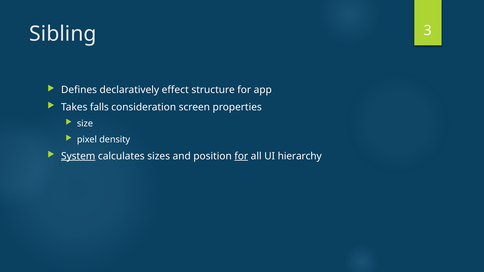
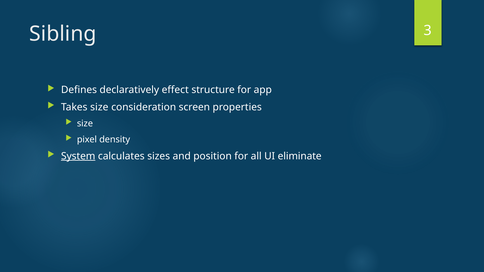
Takes falls: falls -> size
for at (241, 156) underline: present -> none
hierarchy: hierarchy -> eliminate
